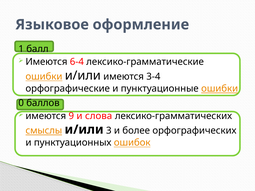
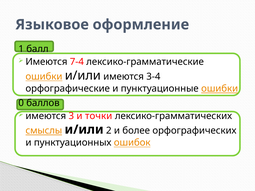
6-4: 6-4 -> 7-4
9: 9 -> 3
слова: слова -> точки
3: 3 -> 2
